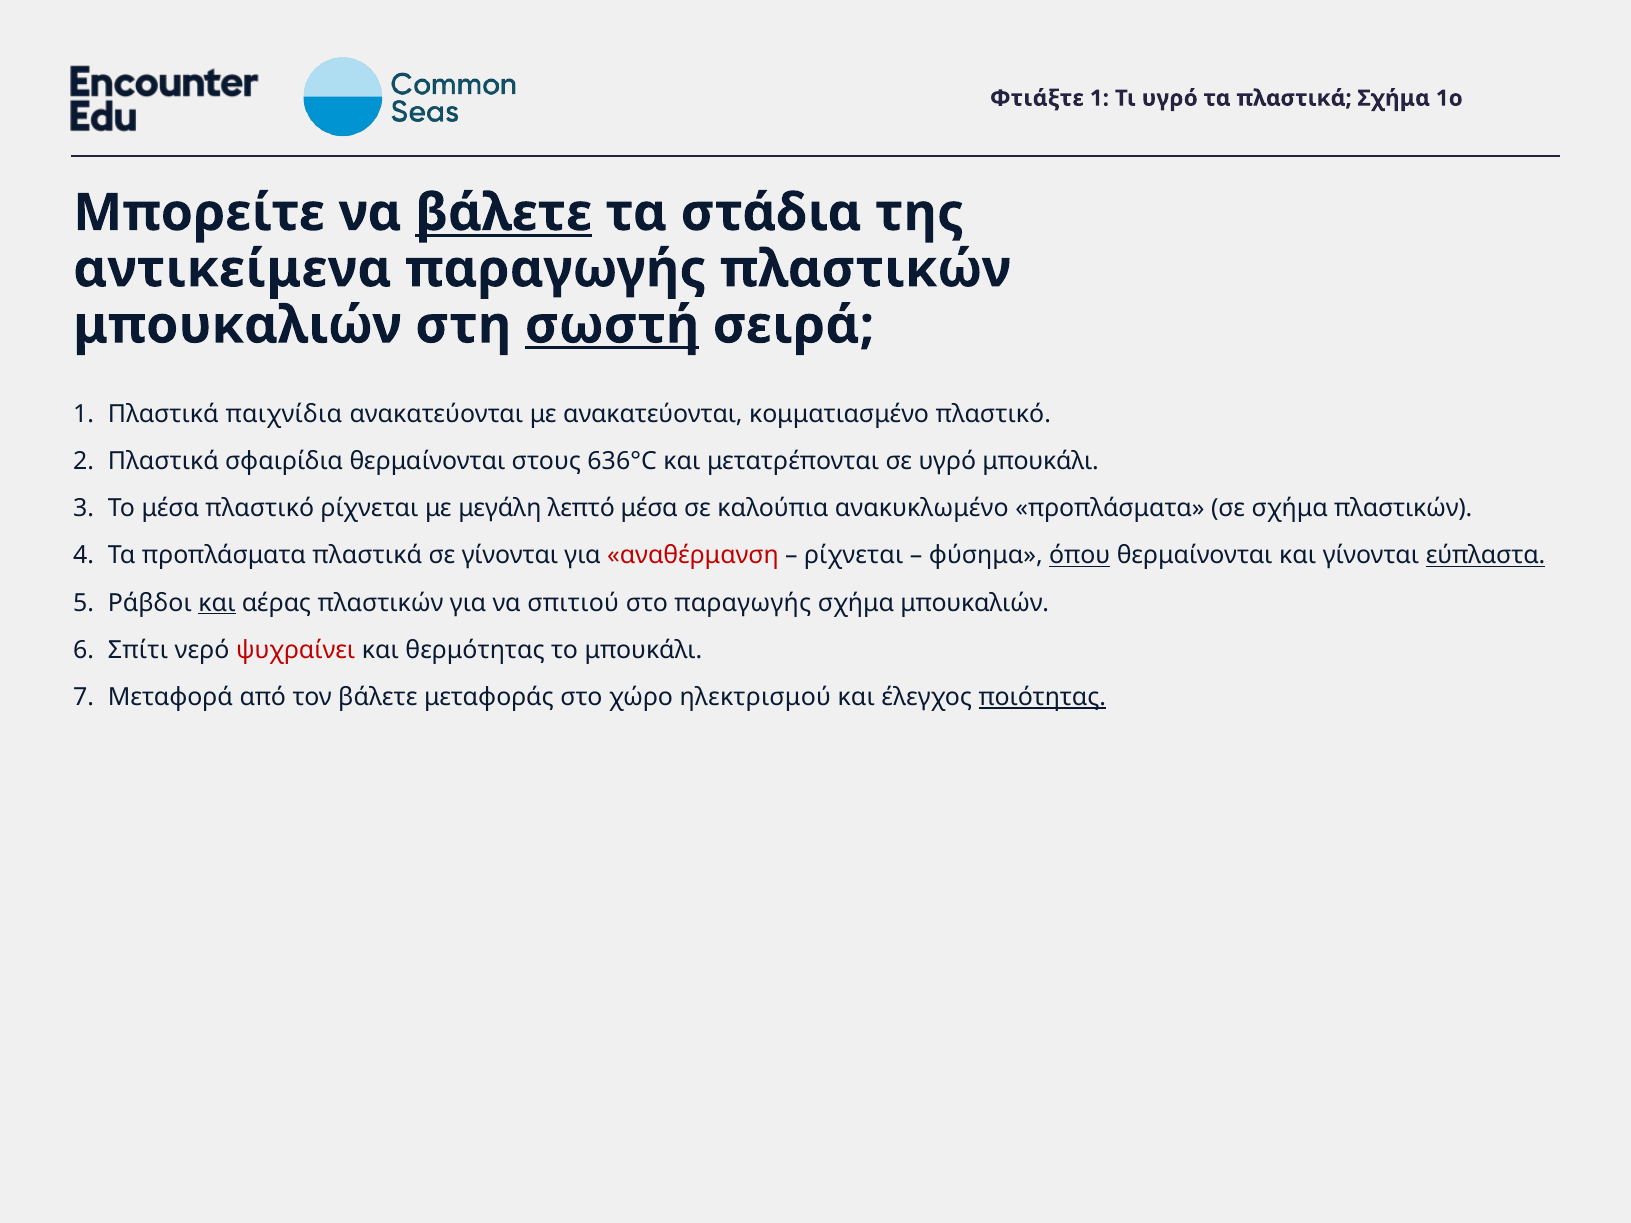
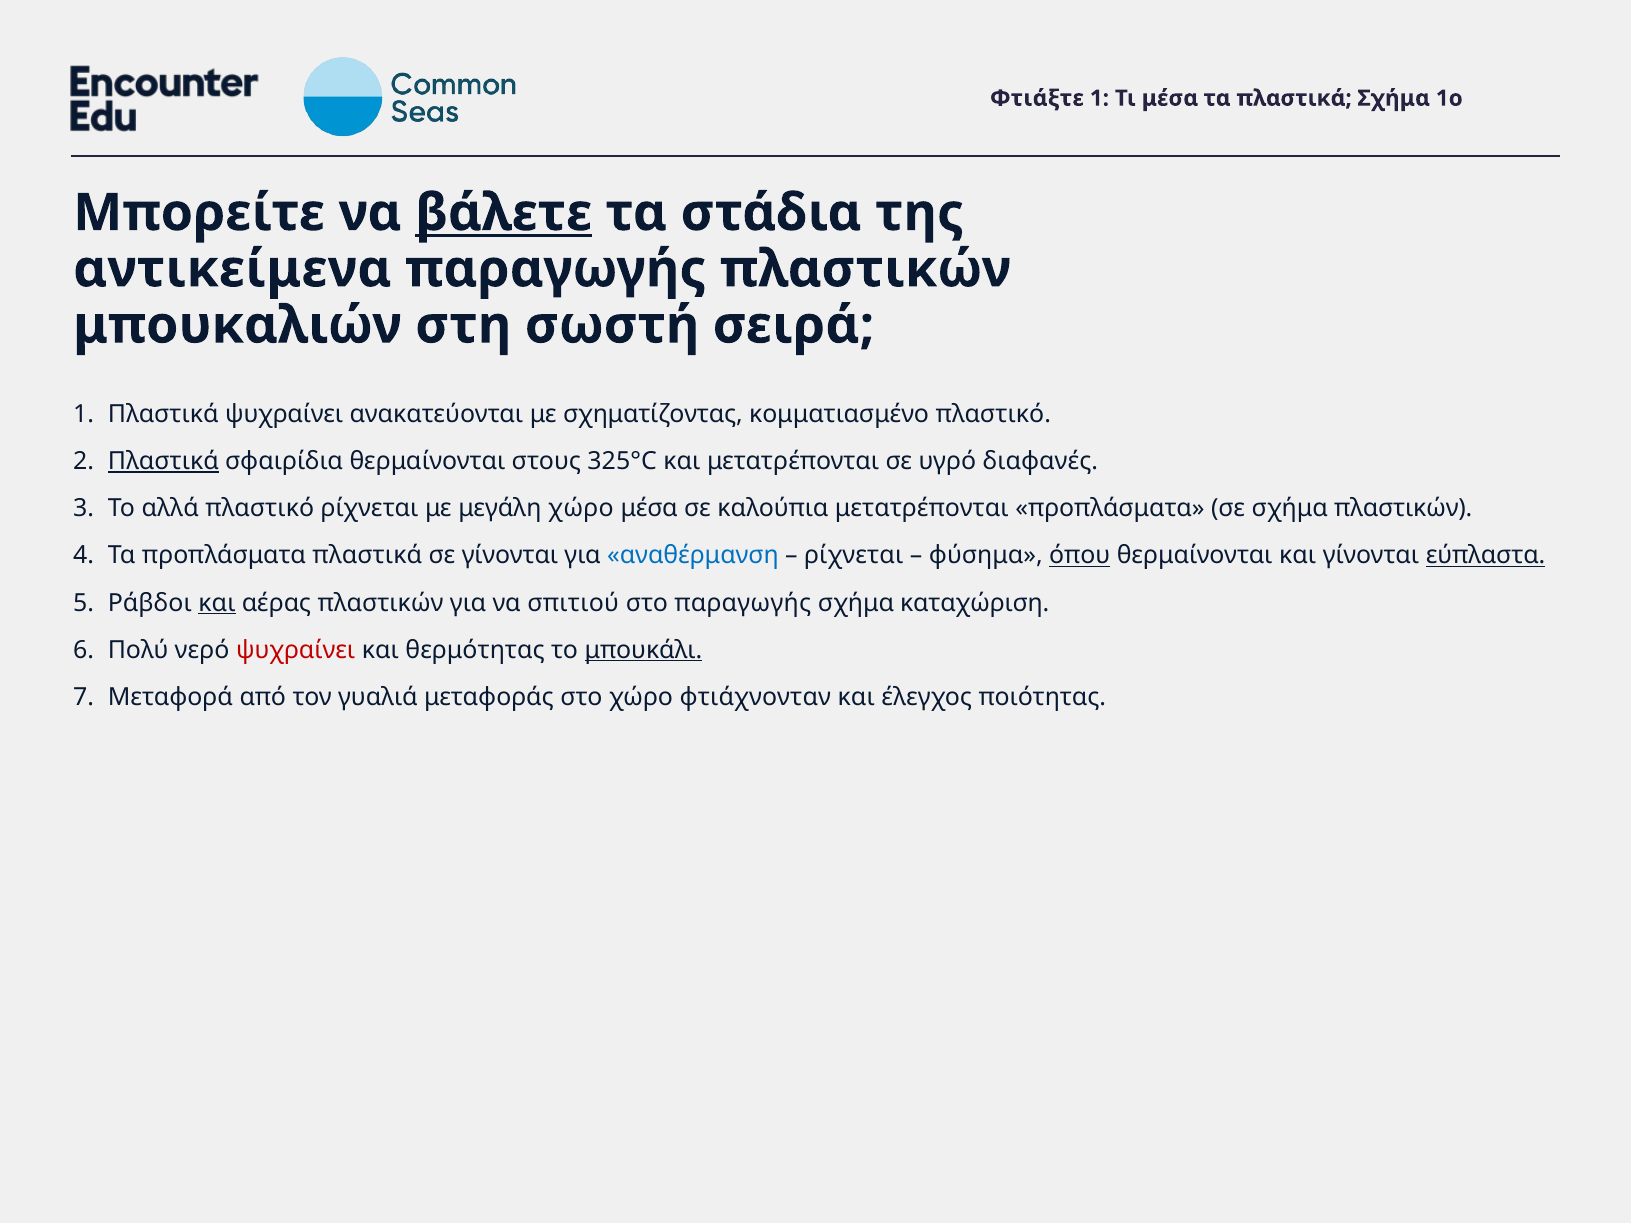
Τι υγρό: υγρό -> μέσα
σωστή underline: present -> none
Πλαστικά παιχνίδια: παιχνίδια -> ψυχραίνει
με ανακατεύονται: ανακατεύονται -> σχηματίζοντας
Πλαστικά at (163, 461) underline: none -> present
636°C: 636°C -> 325°C
υγρό μπουκάλι: μπουκάλι -> διαφανές
Το μέσα: μέσα -> αλλά
μεγάλη λεπτό: λεπτό -> χώρο
καλούπια ανακυκλωμένο: ανακυκλωμένο -> μετατρέπονται
αναθέρμανση colour: red -> blue
σχήμα μπουκαλιών: μπουκαλιών -> καταχώριση
Σπίτι: Σπίτι -> Πολύ
μπουκάλι at (643, 650) underline: none -> present
τον βάλετε: βάλετε -> γυαλιά
ηλεκτρισμού: ηλεκτρισμού -> φτιάχνονταν
ποιότητας underline: present -> none
